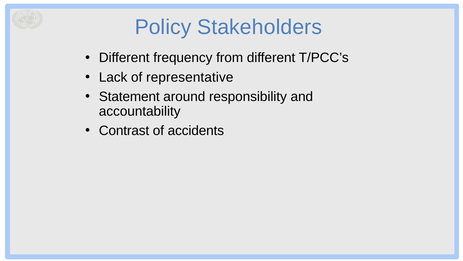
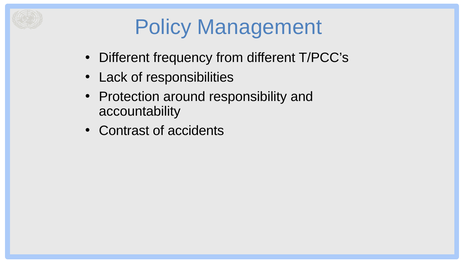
Stakeholders: Stakeholders -> Management
representative: representative -> responsibilities
Statement: Statement -> Protection
